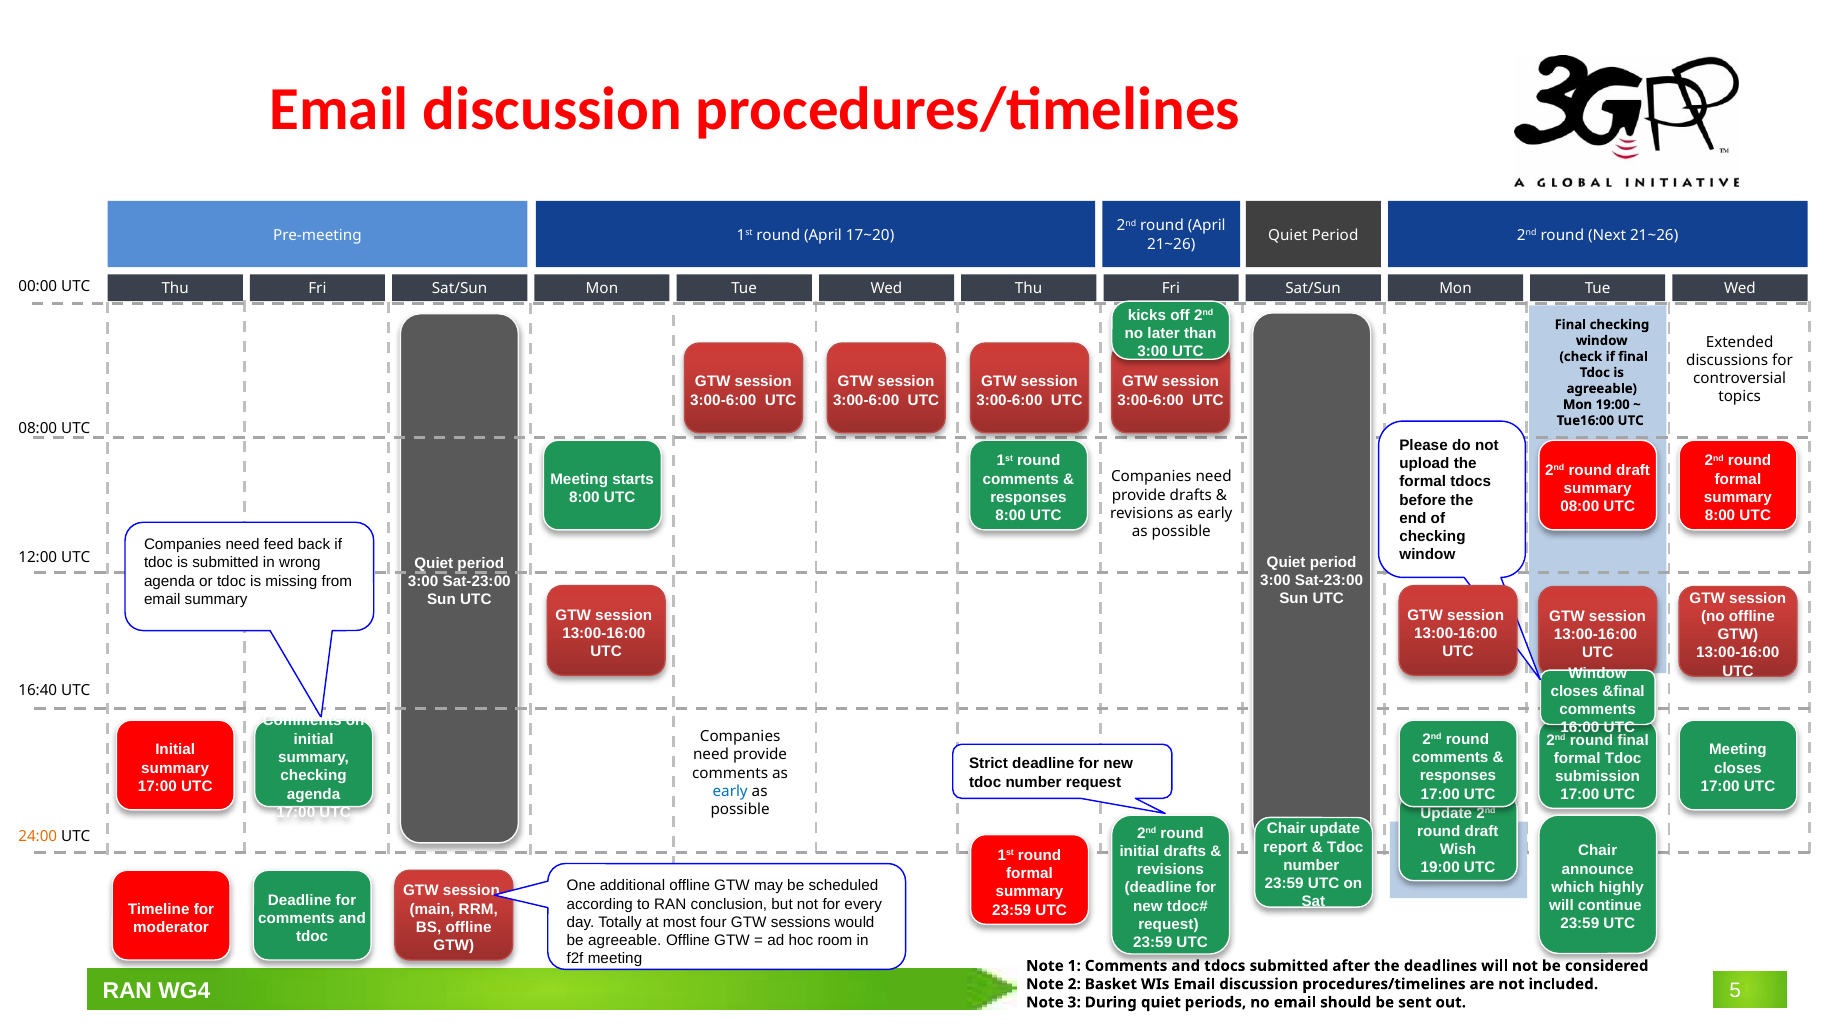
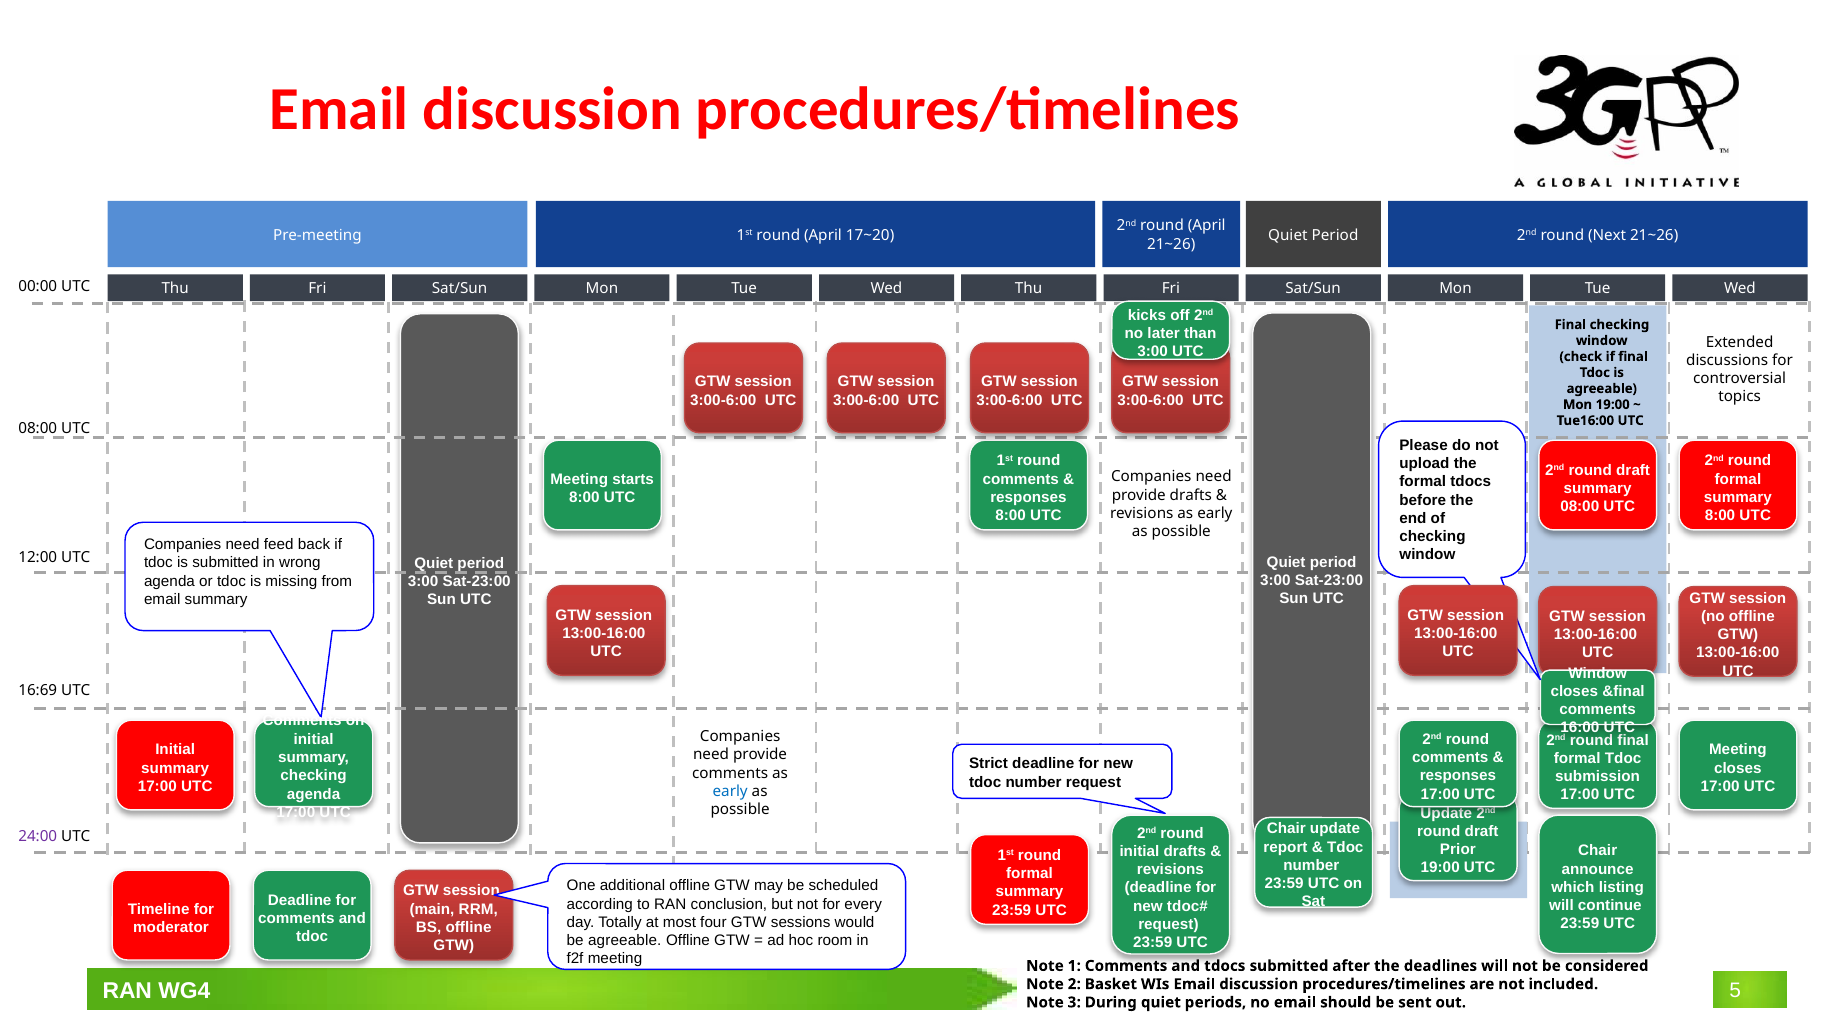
16:40: 16:40 -> 16:69
24:00 colour: orange -> purple
Wish: Wish -> Prior
highly: highly -> listing
